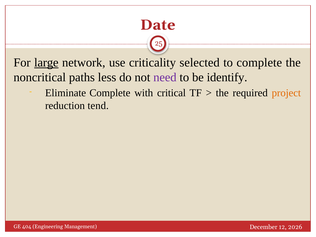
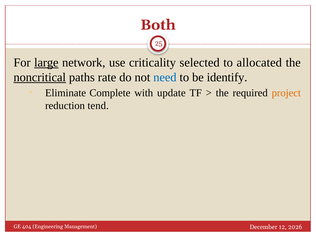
Date: Date -> Both
to complete: complete -> allocated
noncritical underline: none -> present
less: less -> rate
need colour: purple -> blue
critical: critical -> update
